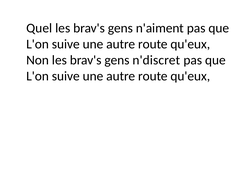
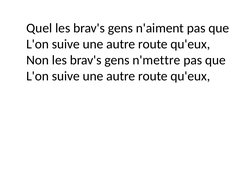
n'discret: n'discret -> n'mettre
